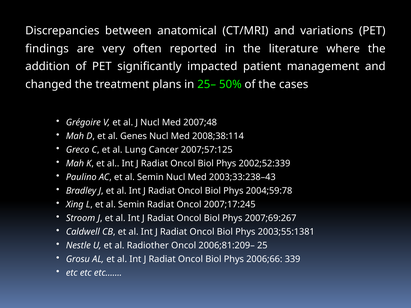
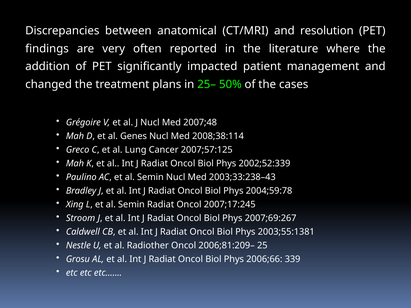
variations: variations -> resolution
